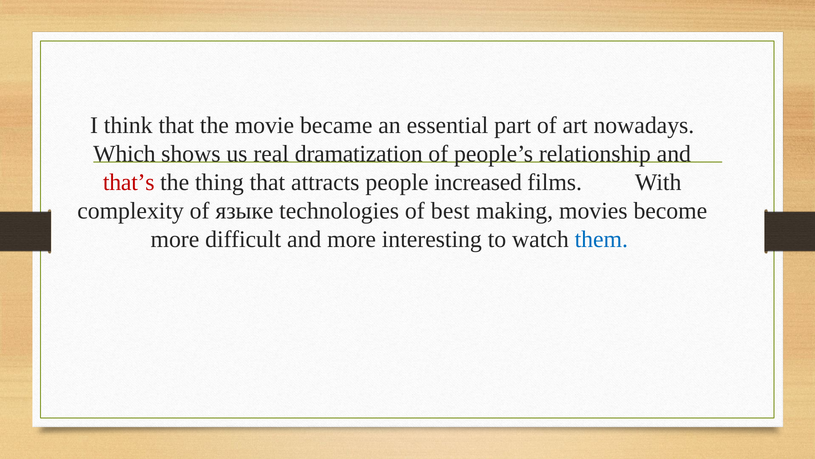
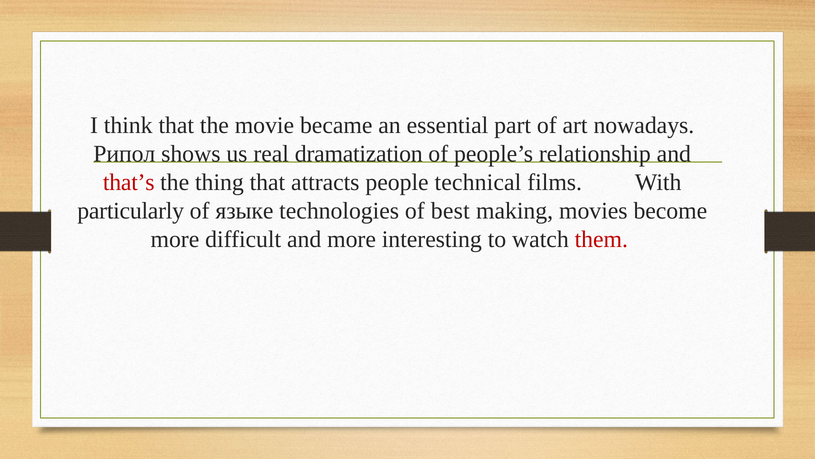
Which: Which -> Рипол
increased: increased -> technical
complexity: complexity -> particularly
them colour: blue -> red
